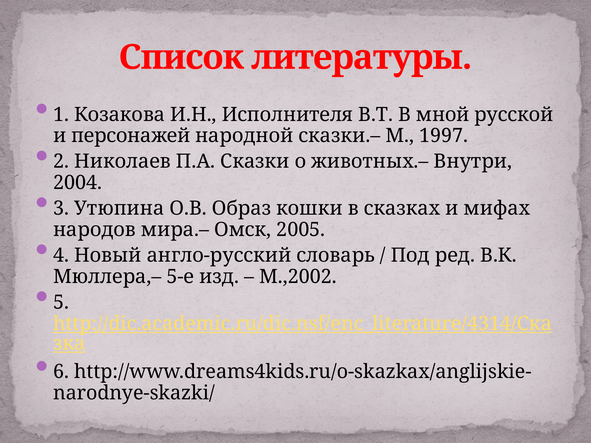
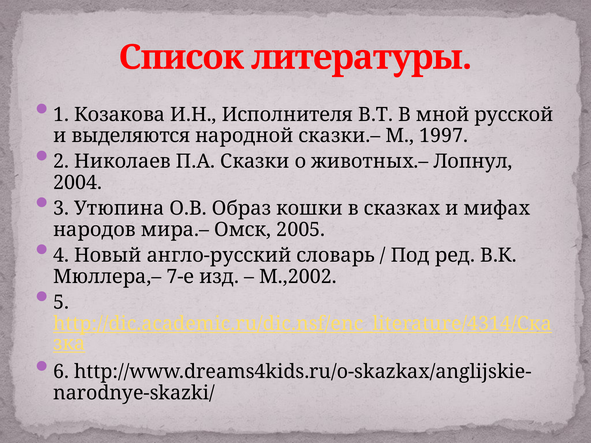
персонажей: персонажей -> выделяются
Внутри: Внутри -> Лопнул
5-е: 5-е -> 7-е
